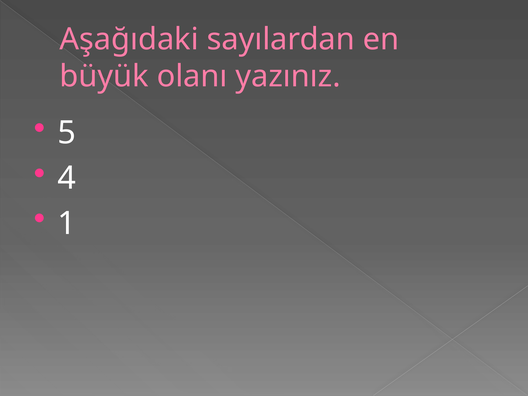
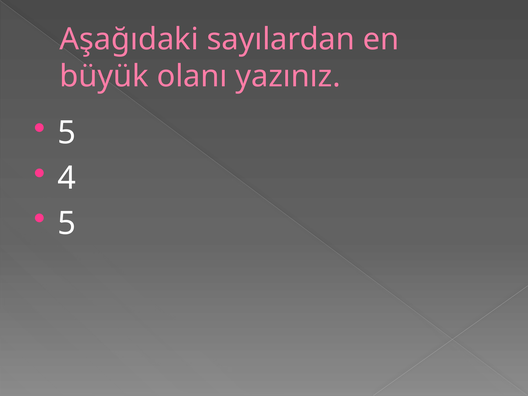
1 at (67, 223): 1 -> 5
